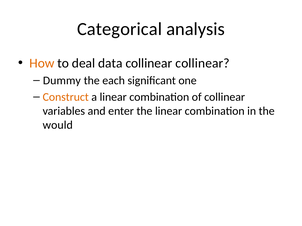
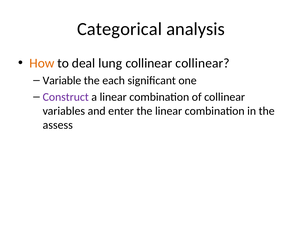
data: data -> lung
Dummy: Dummy -> Variable
Construct colour: orange -> purple
would: would -> assess
